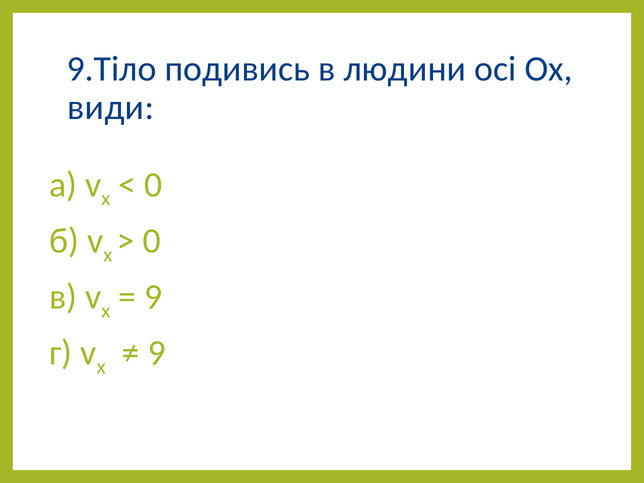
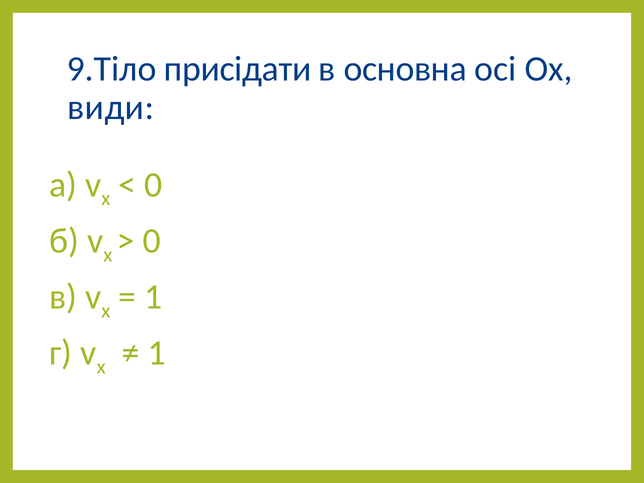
подивись: подивись -> присідати
людини: людини -> основна
9 at (153, 297): 9 -> 1
9 at (157, 353): 9 -> 1
